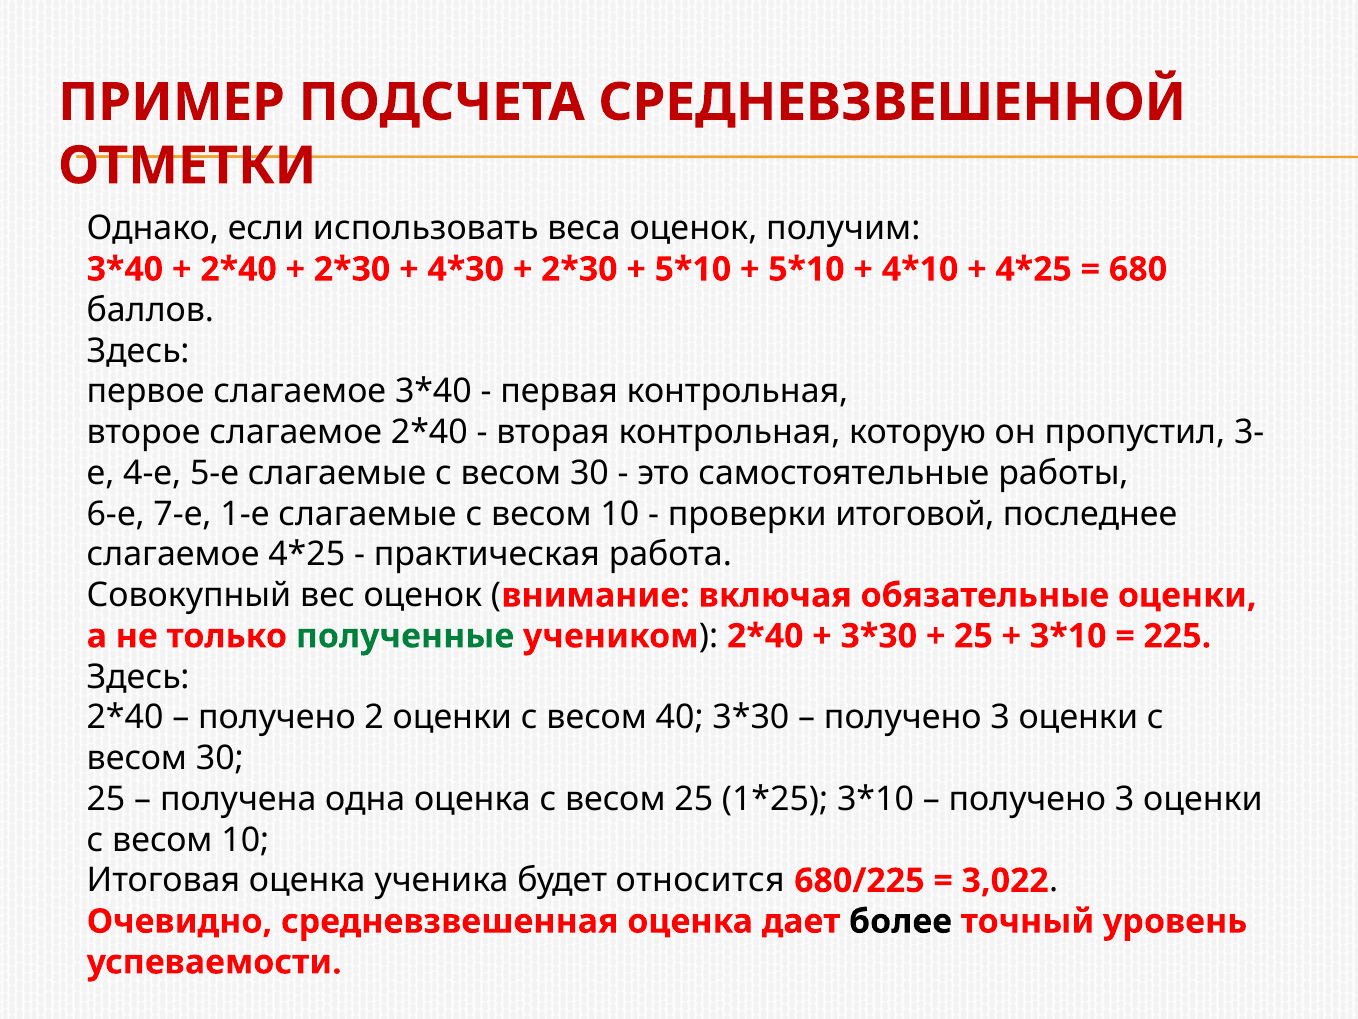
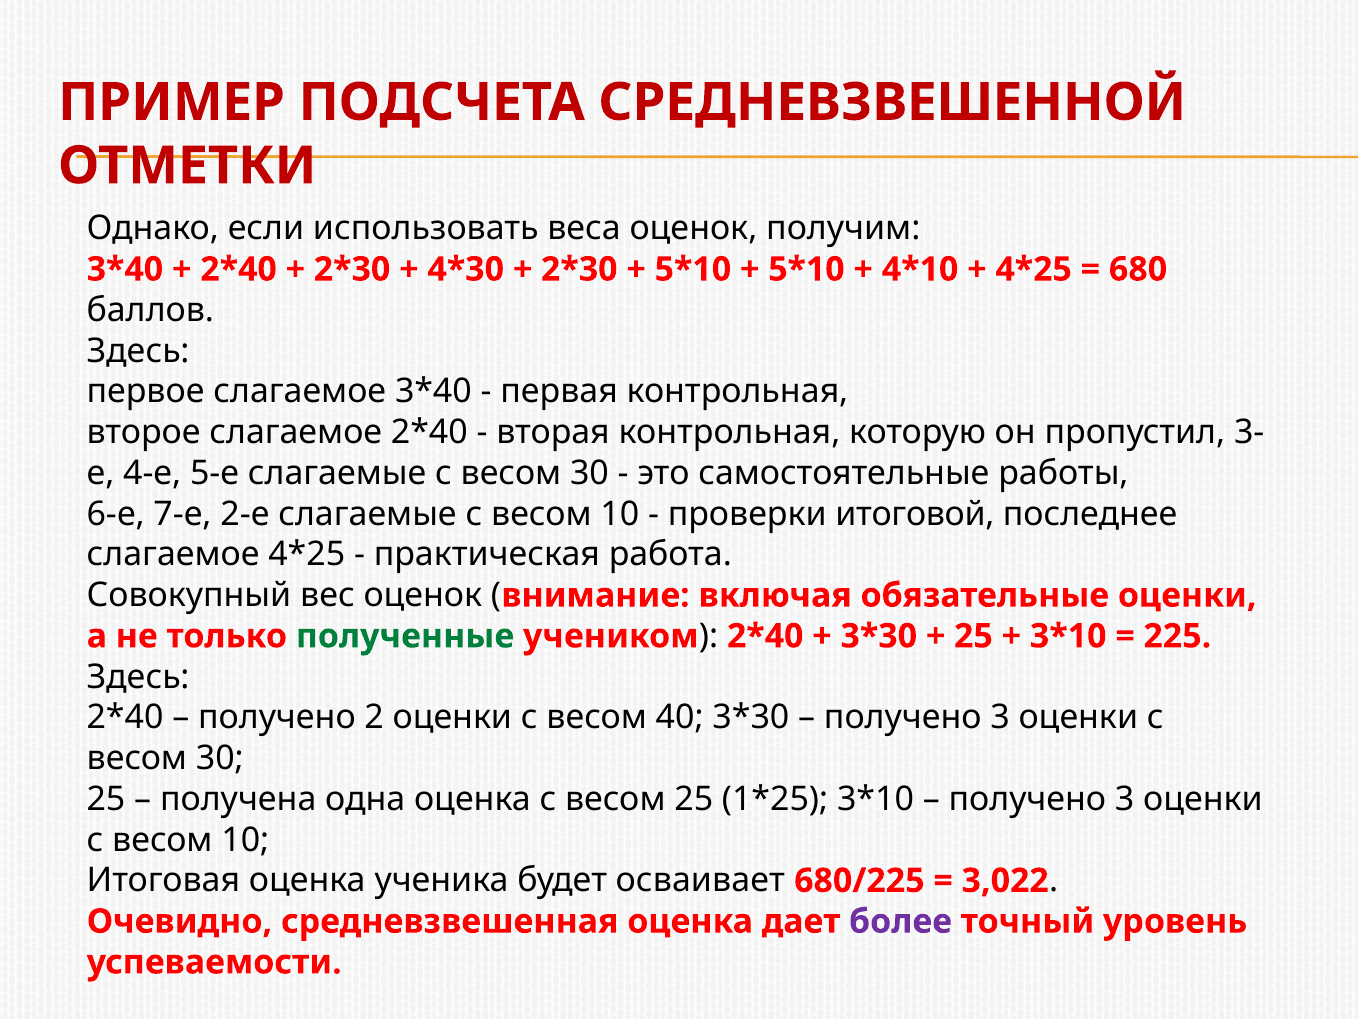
1-е: 1-е -> 2-е
относится: относится -> осваивает
более colour: black -> purple
